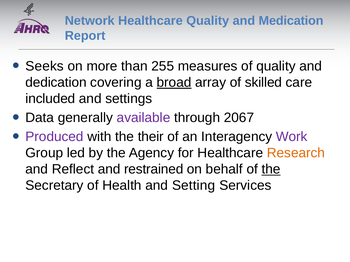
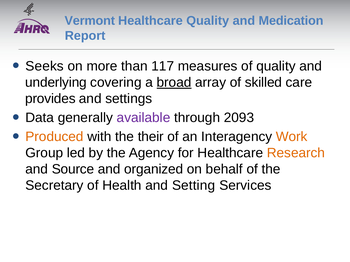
Network: Network -> Vermont
255: 255 -> 117
dedication: dedication -> underlying
included: included -> provides
2067: 2067 -> 2093
Produced colour: purple -> orange
Work colour: purple -> orange
Reflect: Reflect -> Source
restrained: restrained -> organized
the at (271, 170) underline: present -> none
